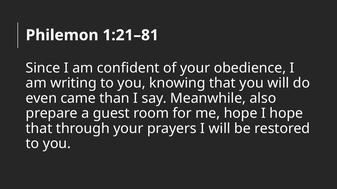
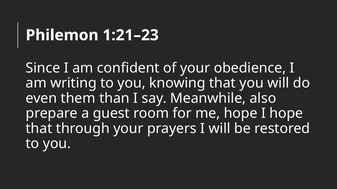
1:21–81: 1:21–81 -> 1:21–23
came: came -> them
